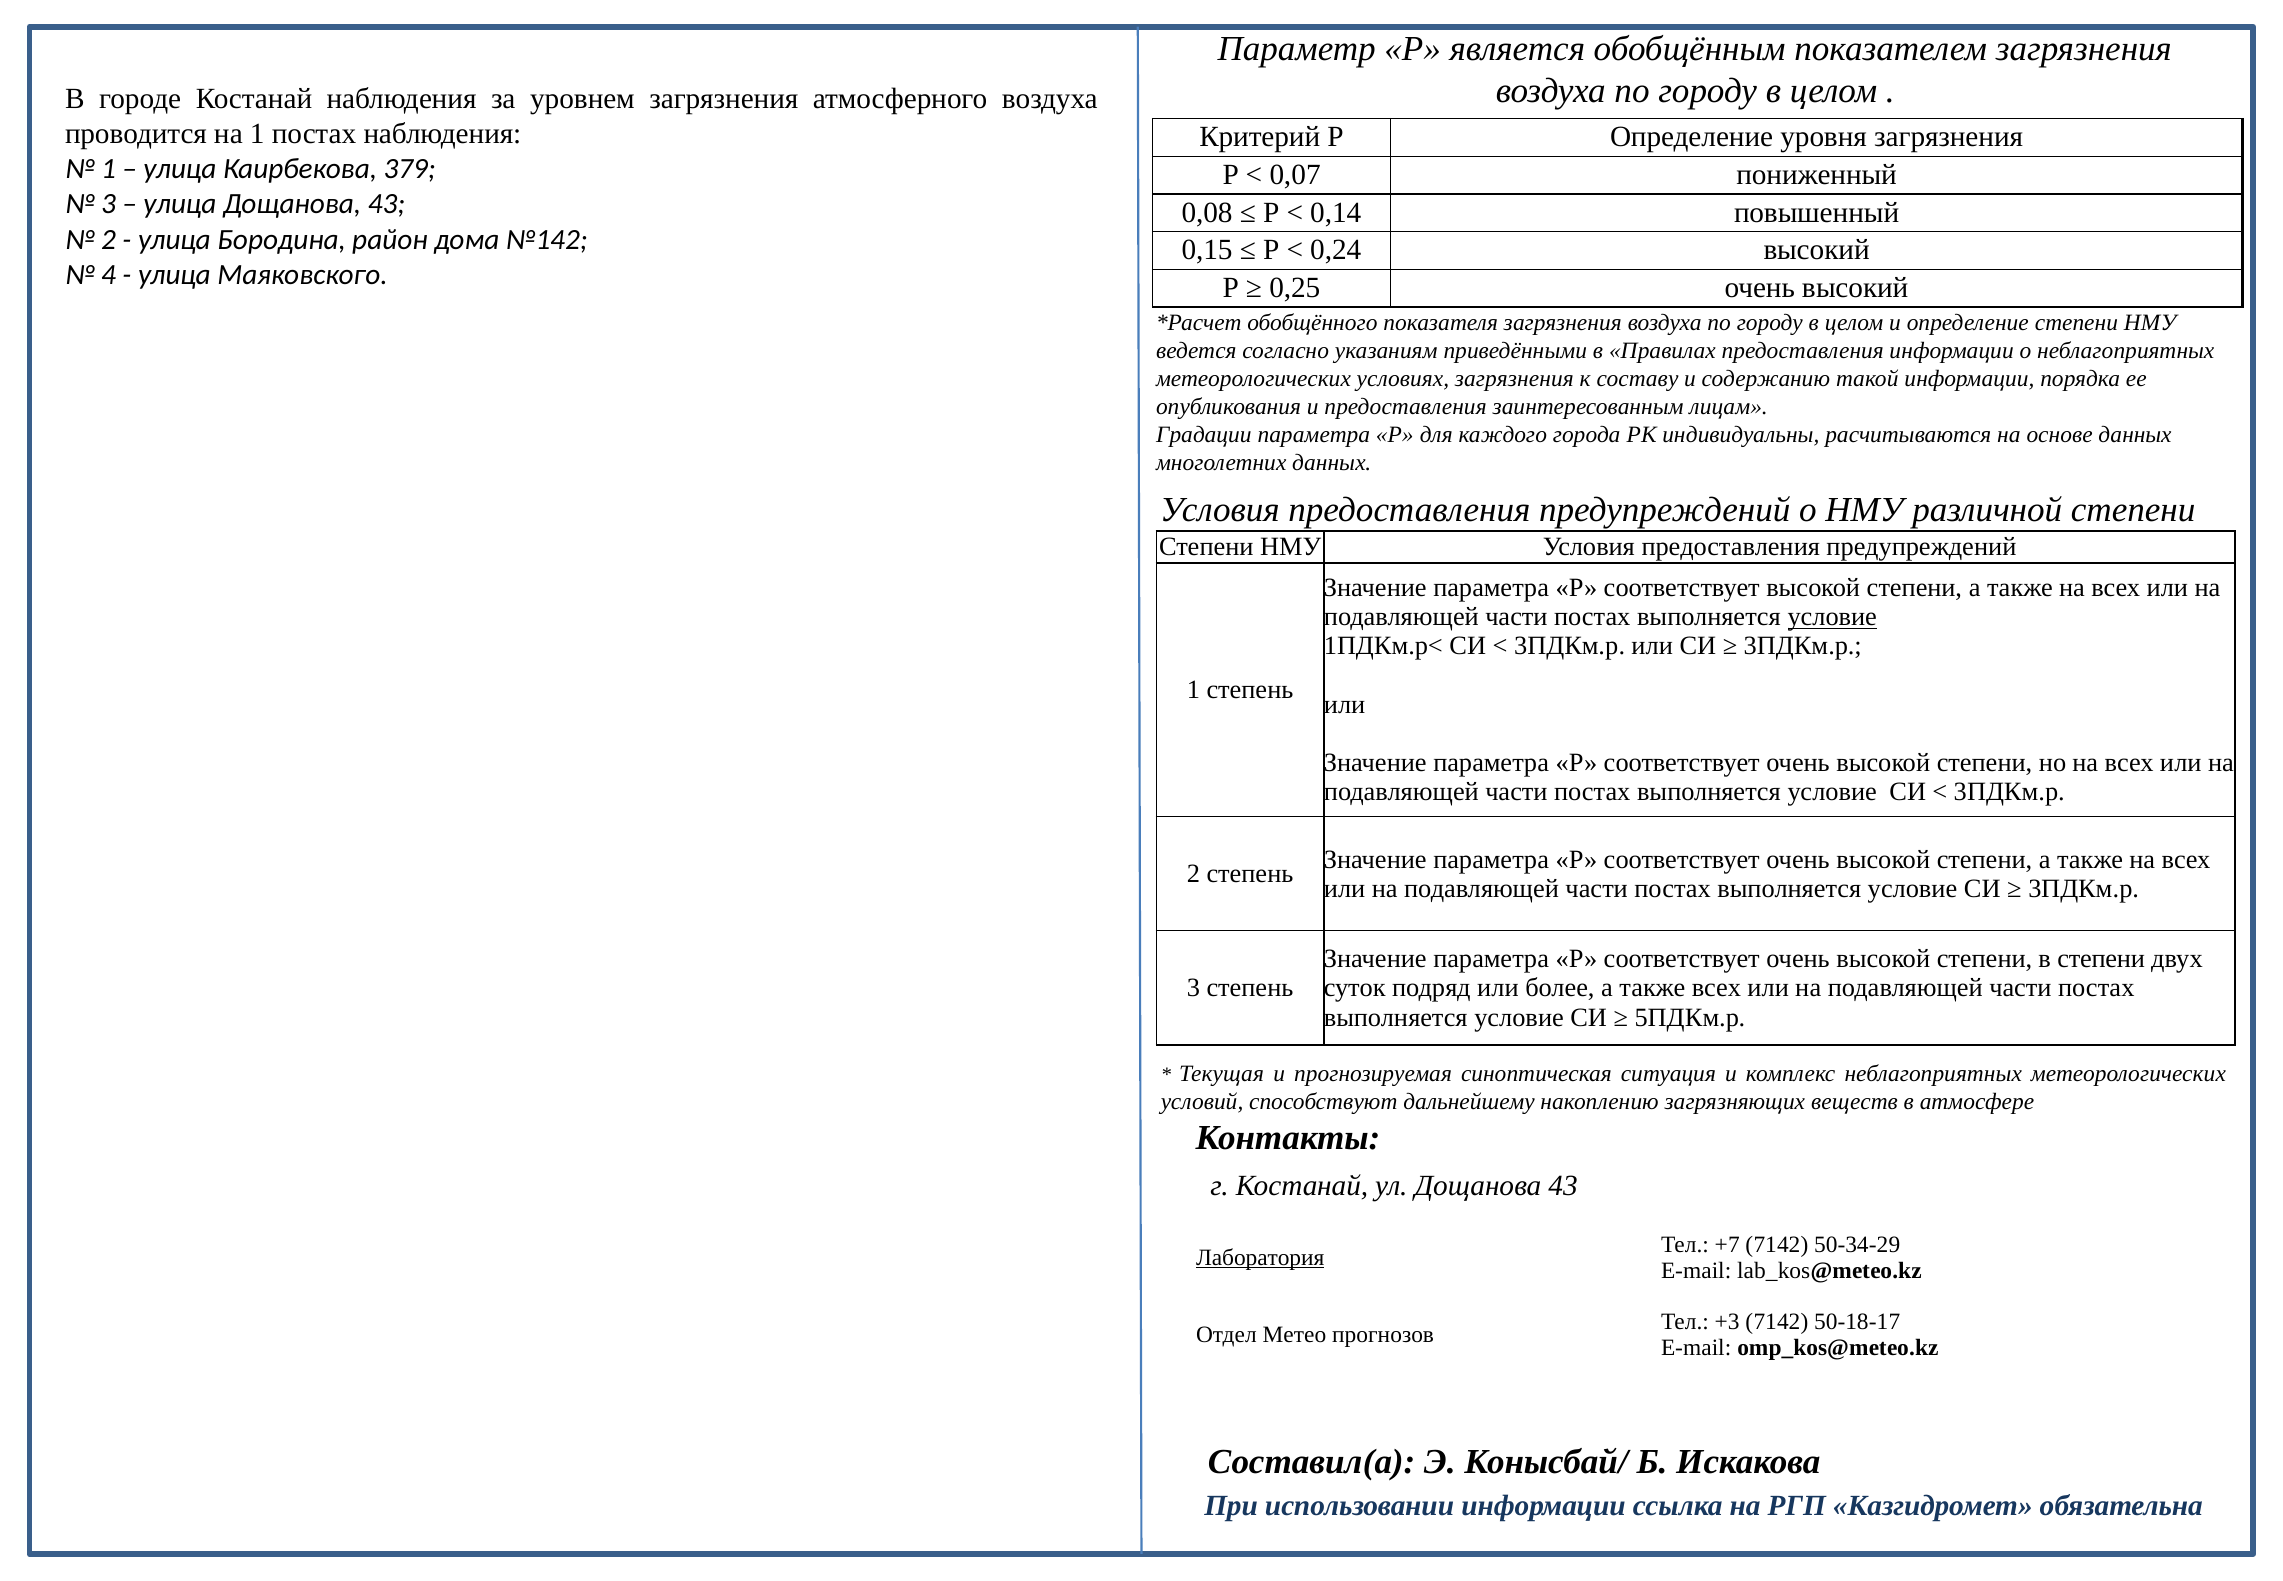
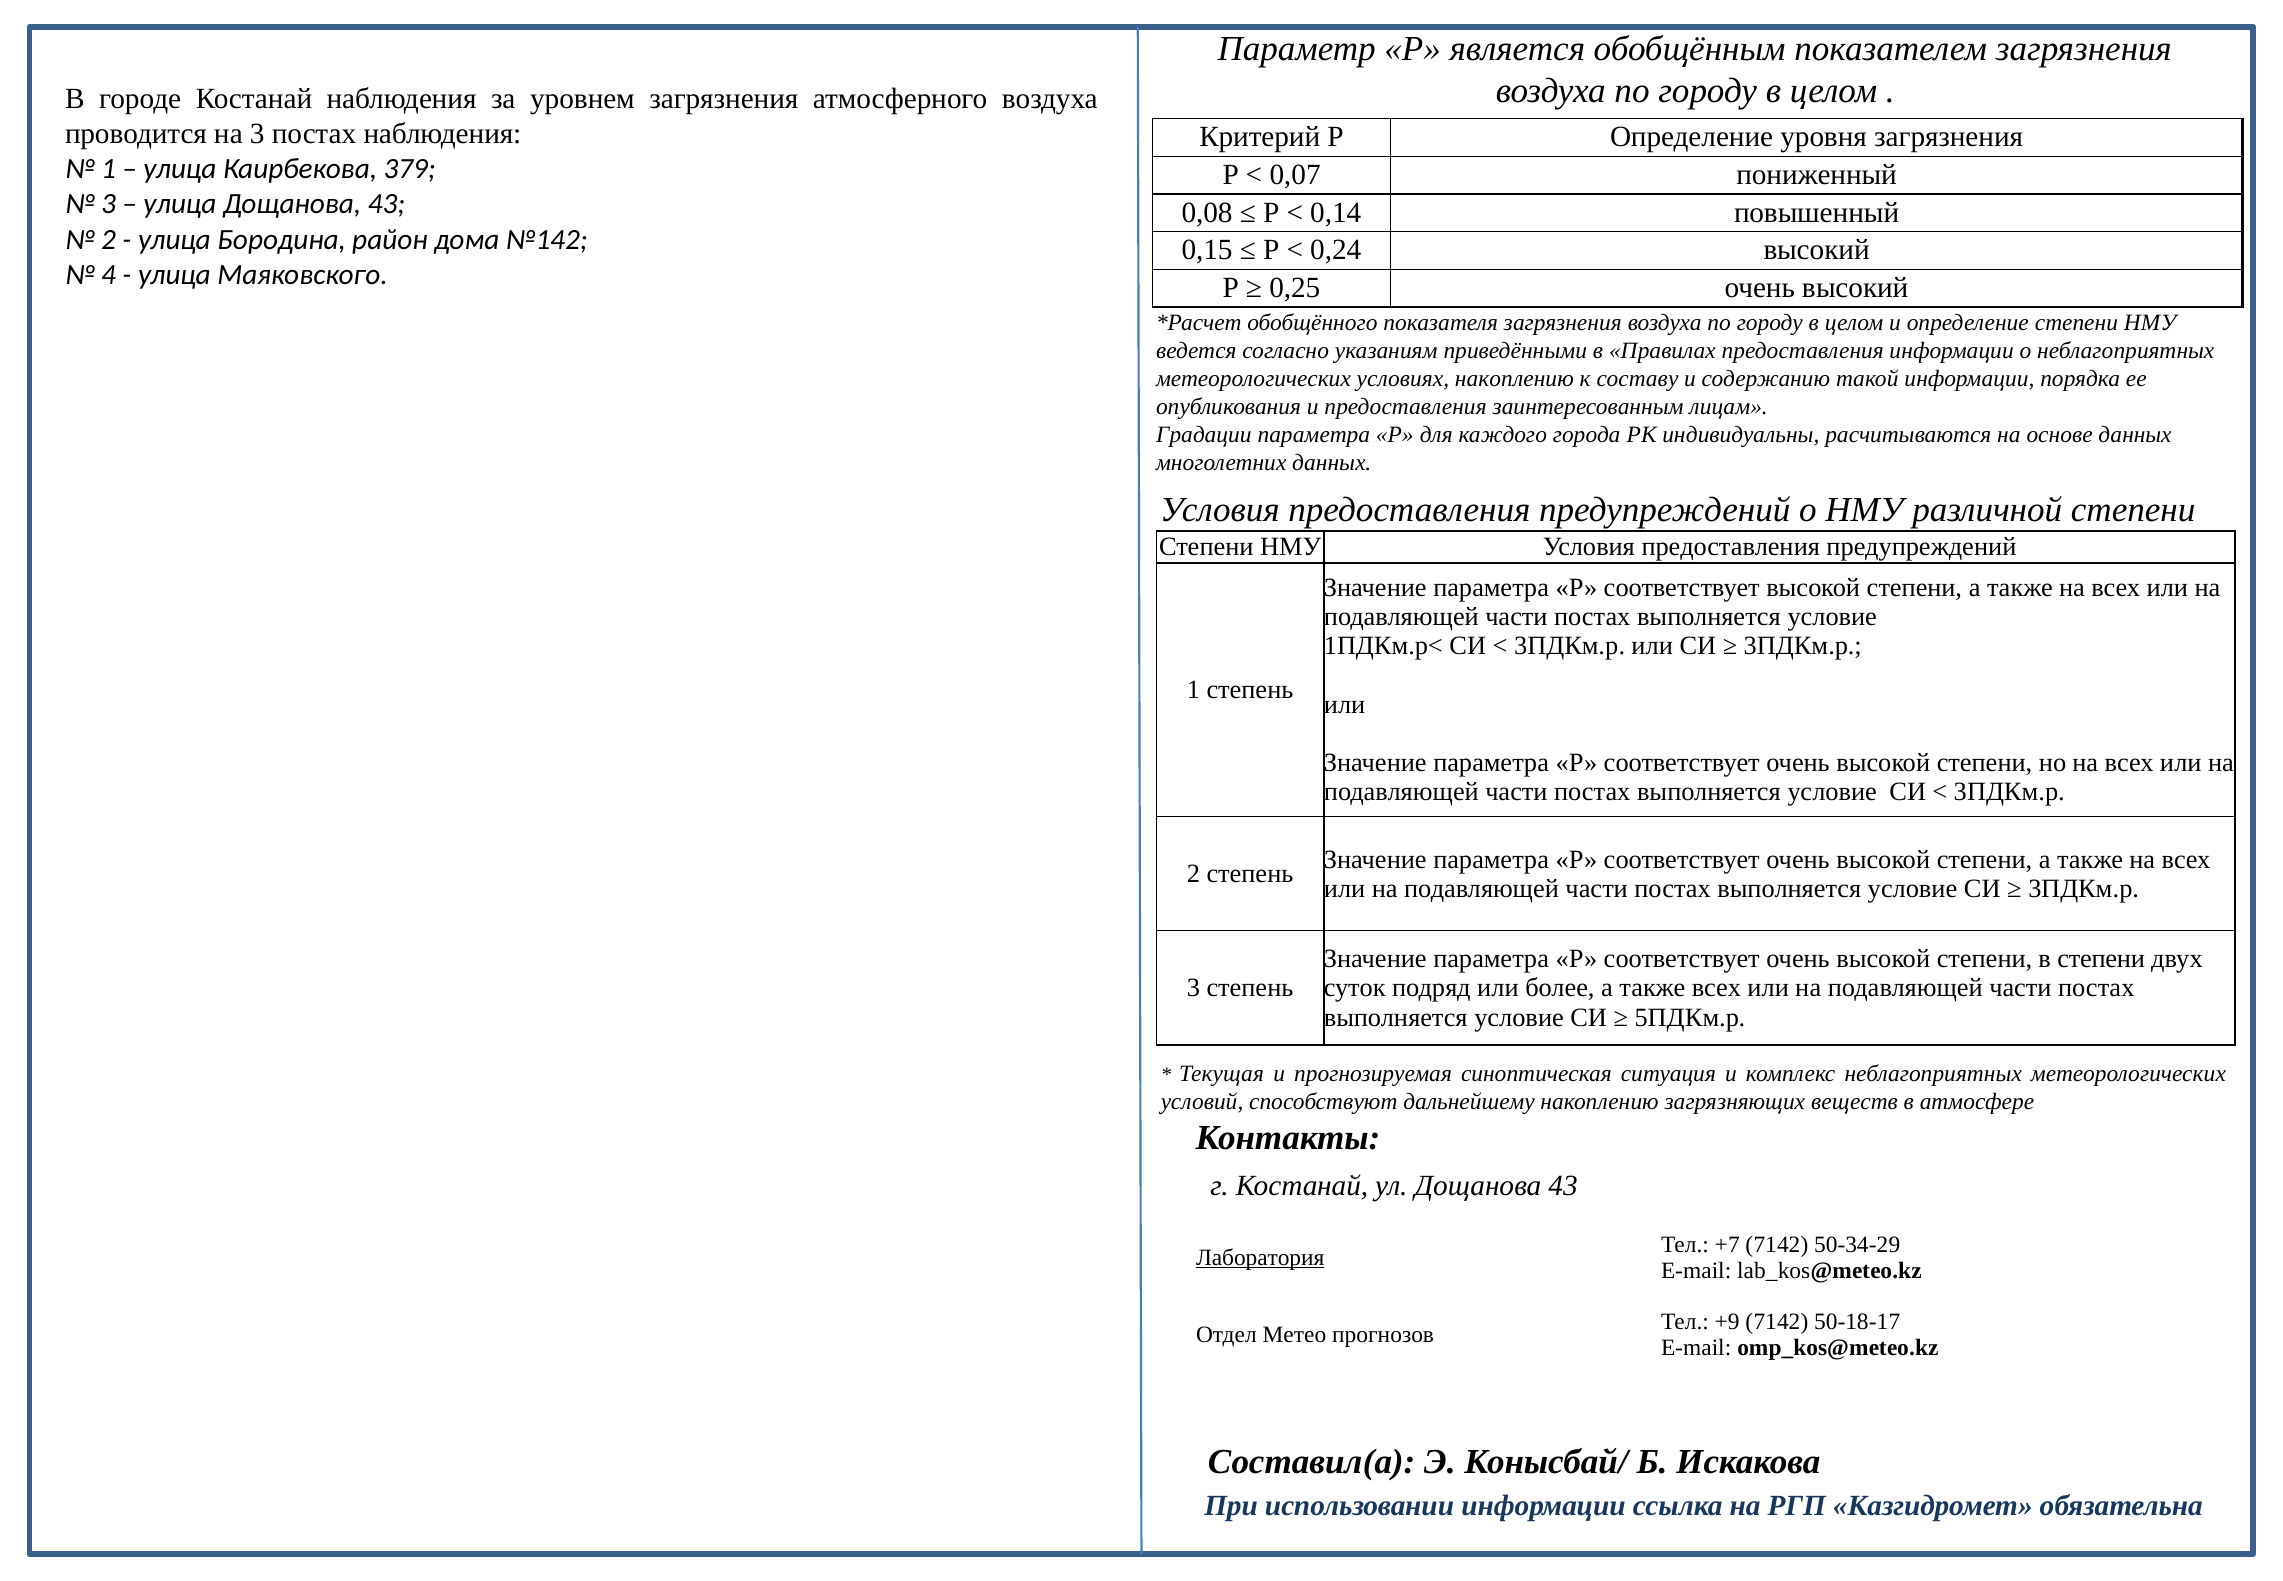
на 1: 1 -> 3
условиях загрязнения: загрязнения -> накоплению
условие at (1832, 617) underline: present -> none
+3: +3 -> +9
